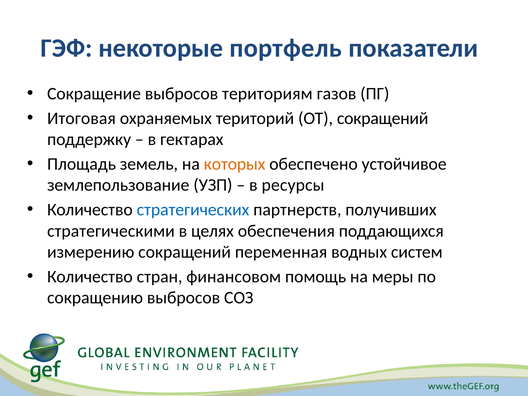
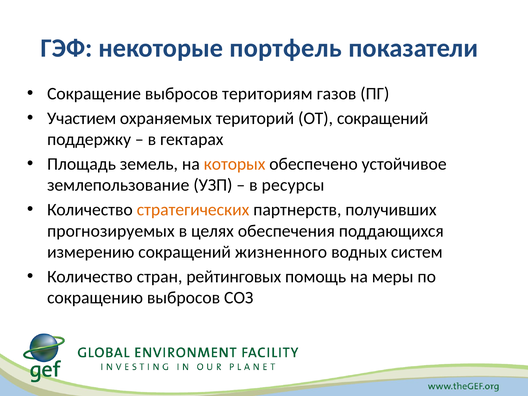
Итоговая: Итоговая -> Участием
стратегических colour: blue -> orange
стратегическими: стратегическими -> прогнозируемых
переменная: переменная -> жизненного
финансовом: финансовом -> рейтинговых
